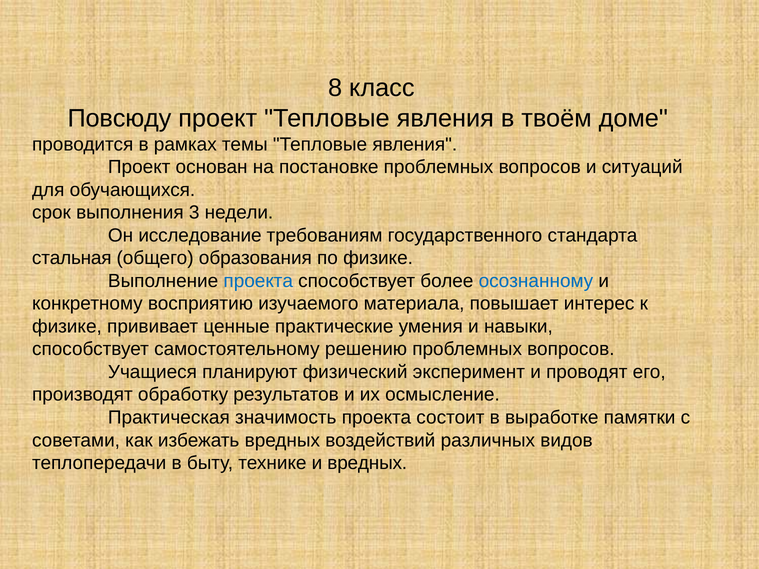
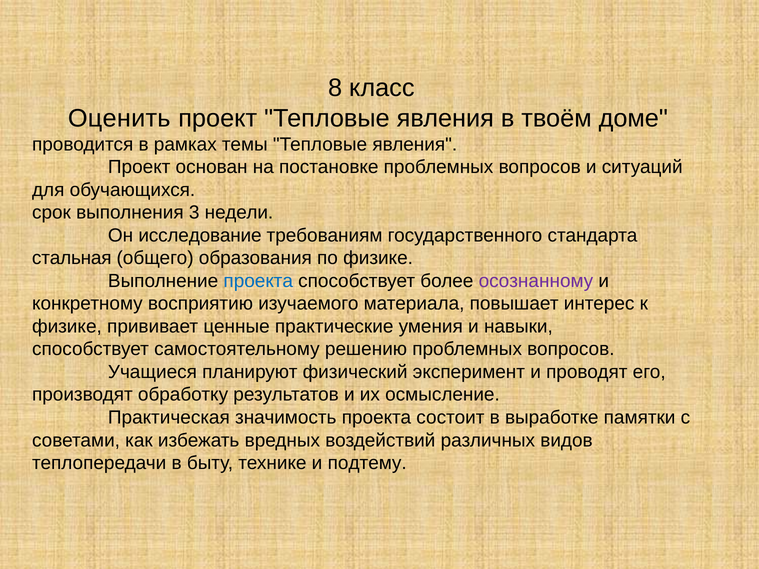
Повсюду: Повсюду -> Оценить
осознанному colour: blue -> purple
и вредных: вредных -> подтему
